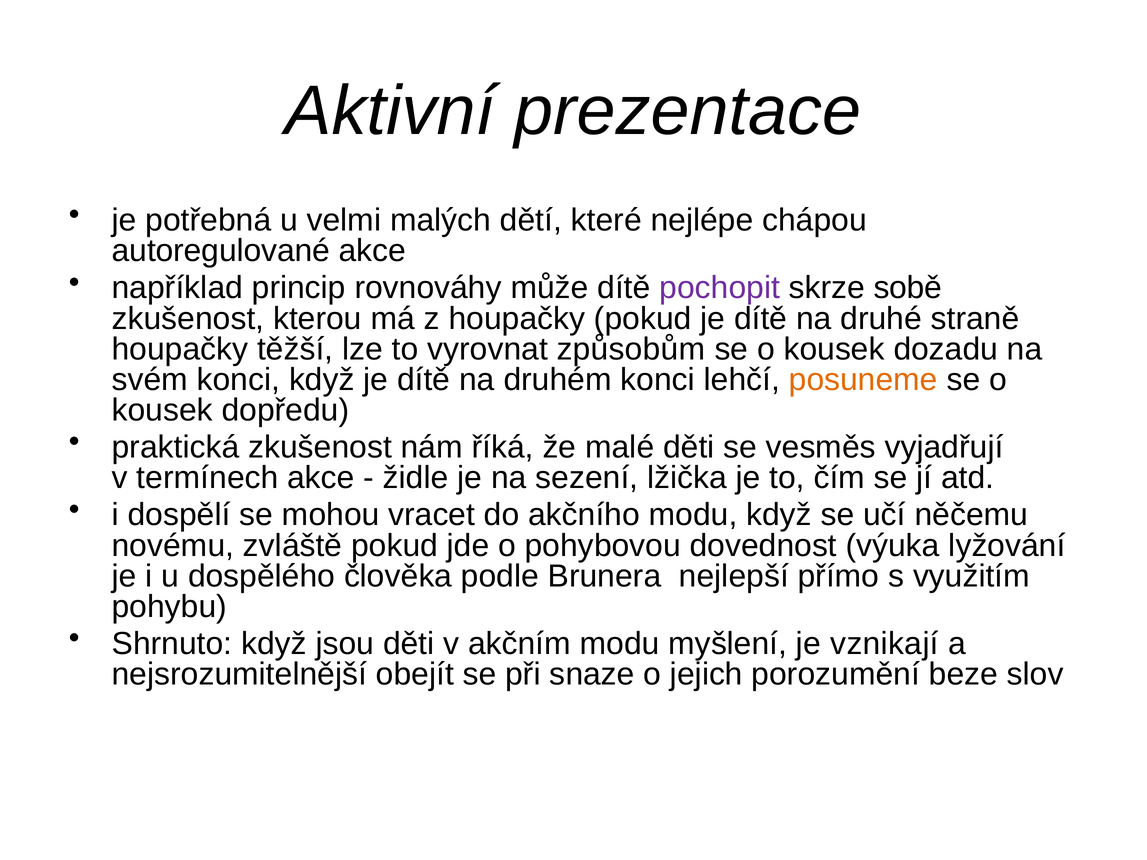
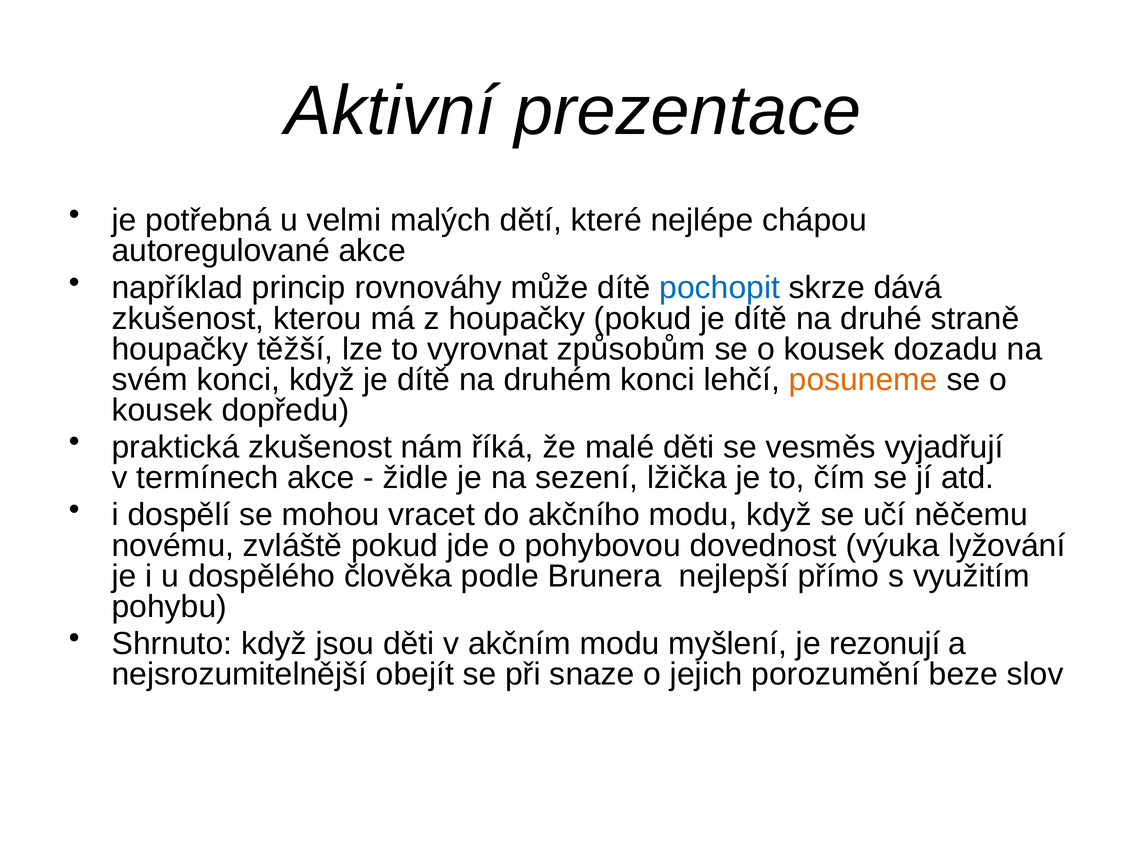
pochopit colour: purple -> blue
sobě: sobě -> dává
vznikají: vznikají -> rezonují
